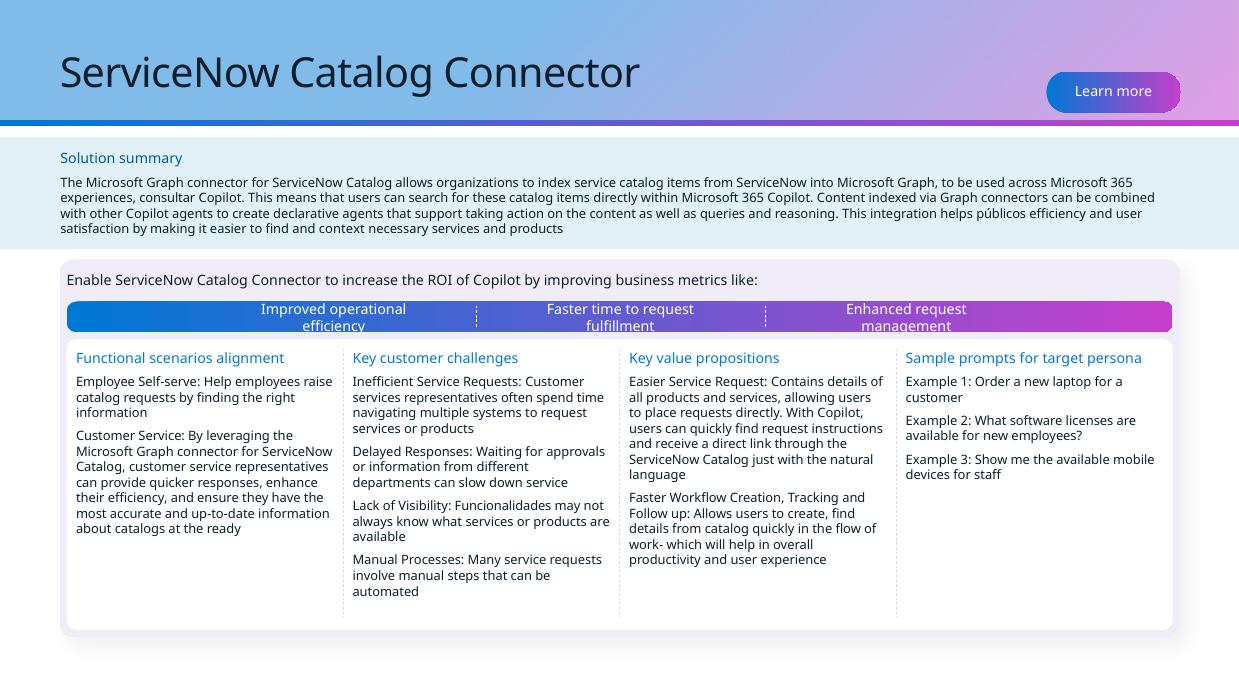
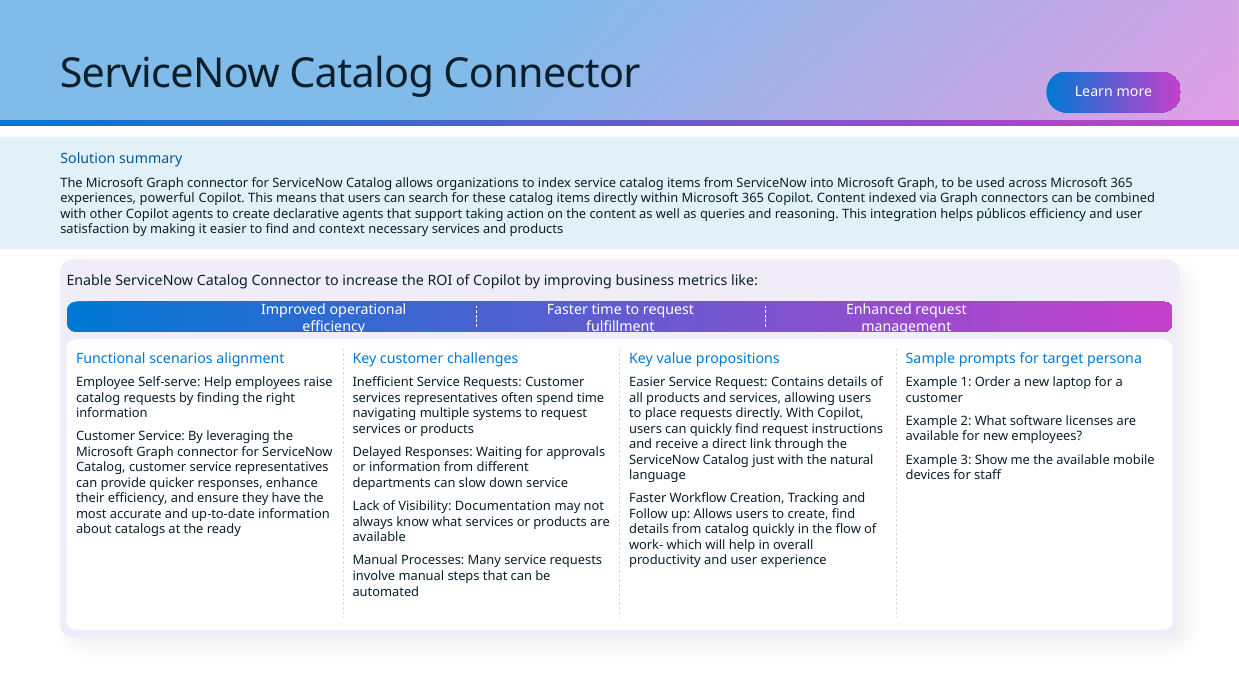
consultar: consultar -> powerful
Funcionalidades: Funcionalidades -> Documentation
